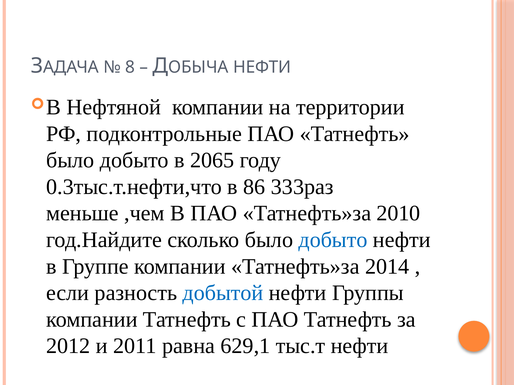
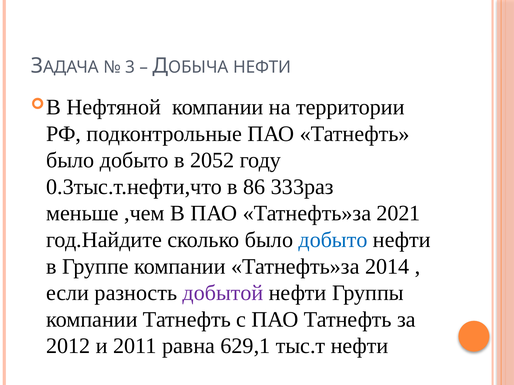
8: 8 -> 3
2065: 2065 -> 2052
2010: 2010 -> 2021
добытой colour: blue -> purple
